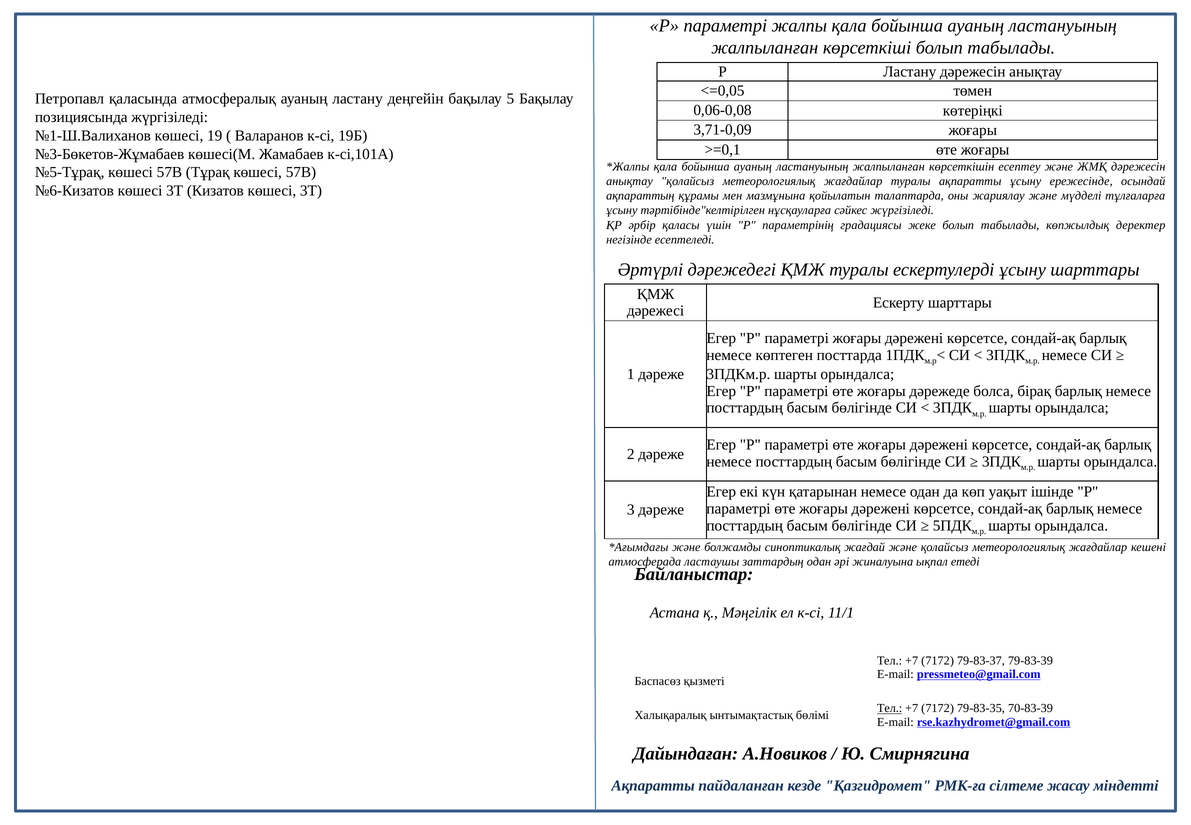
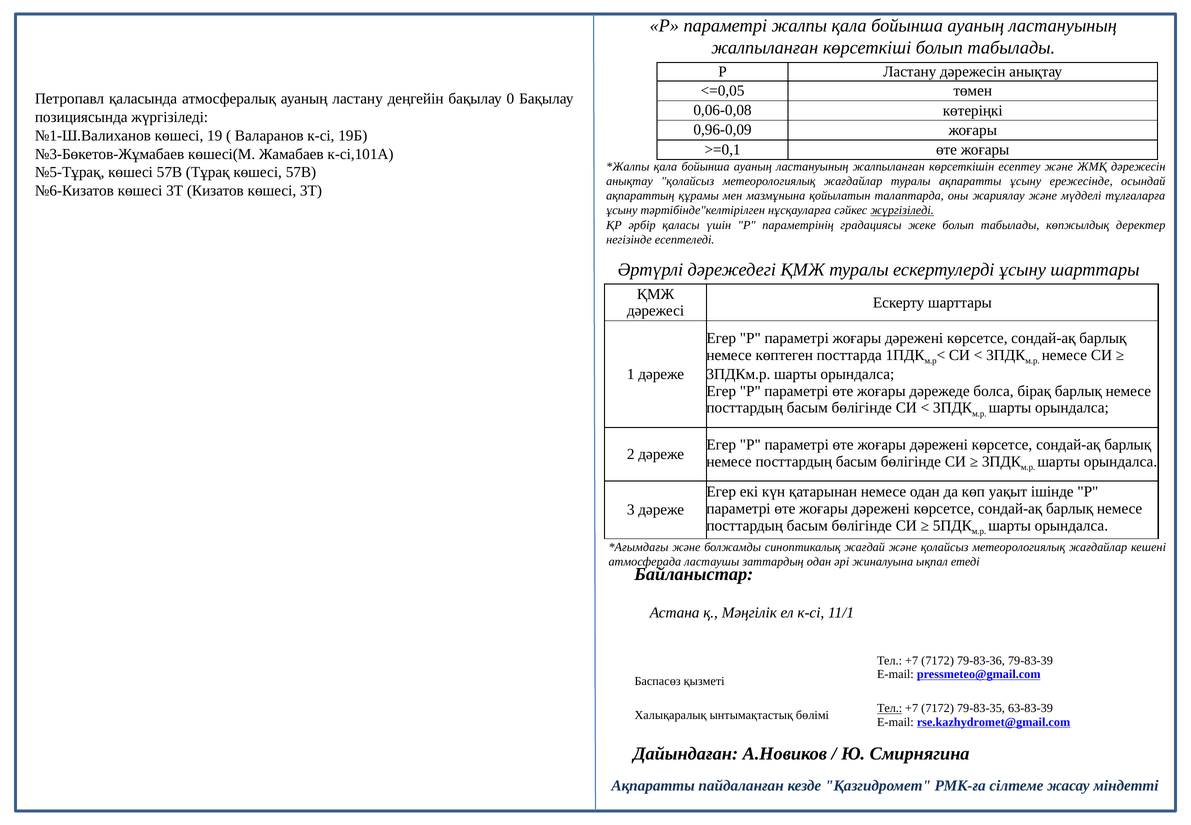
5: 5 -> 0
3,71-0,09: 3,71-0,09 -> 0,96-0,09
жүргізіледі at (902, 210) underline: none -> present
79-83-37: 79-83-37 -> 79-83-36
70-83-39: 70-83-39 -> 63-83-39
